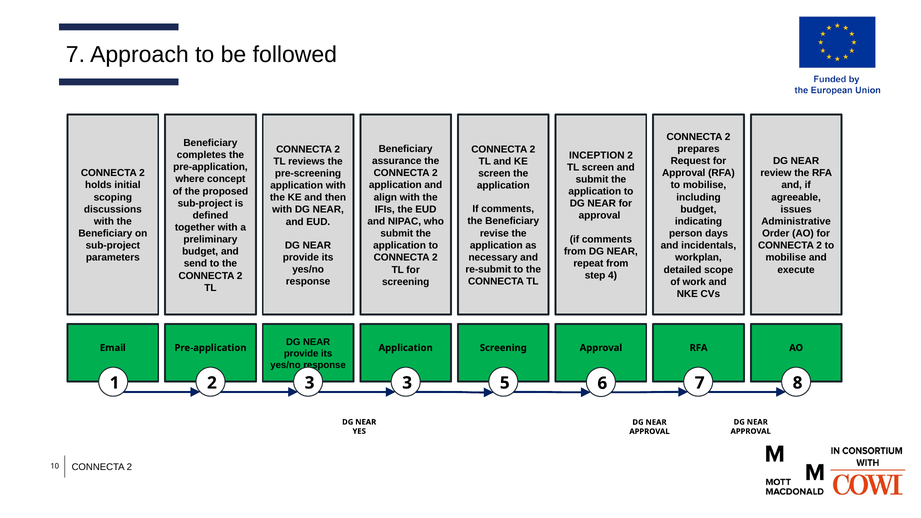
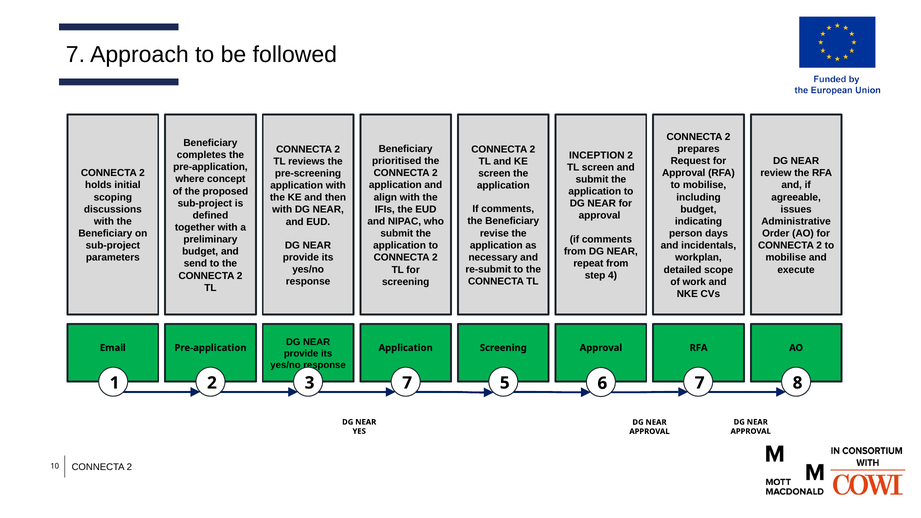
assurance: assurance -> prioritised
3 3: 3 -> 7
